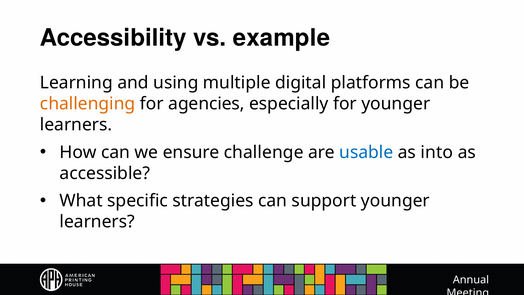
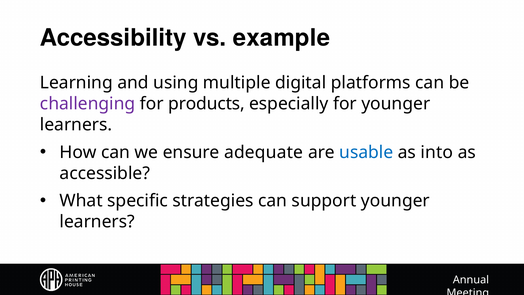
challenging colour: orange -> purple
agencies: agencies -> products
challenge: challenge -> adequate
